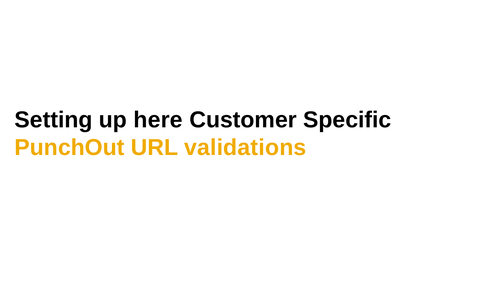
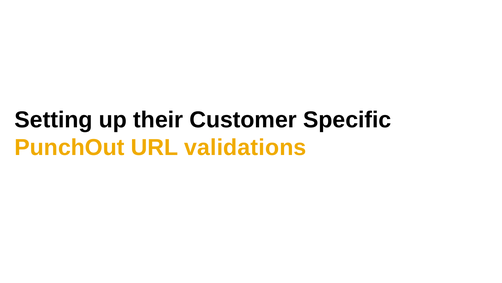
here: here -> their
